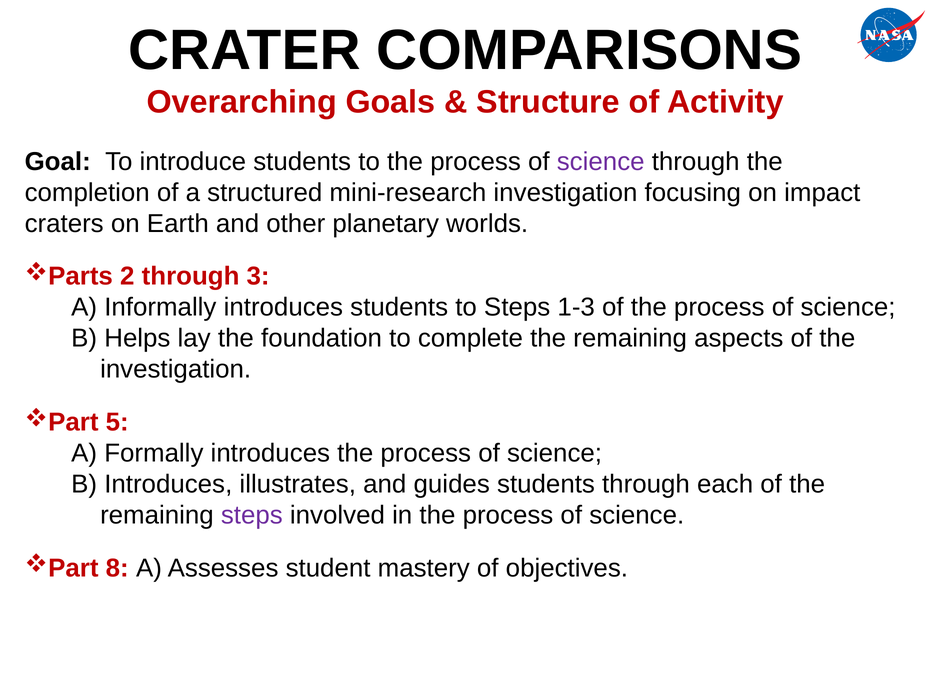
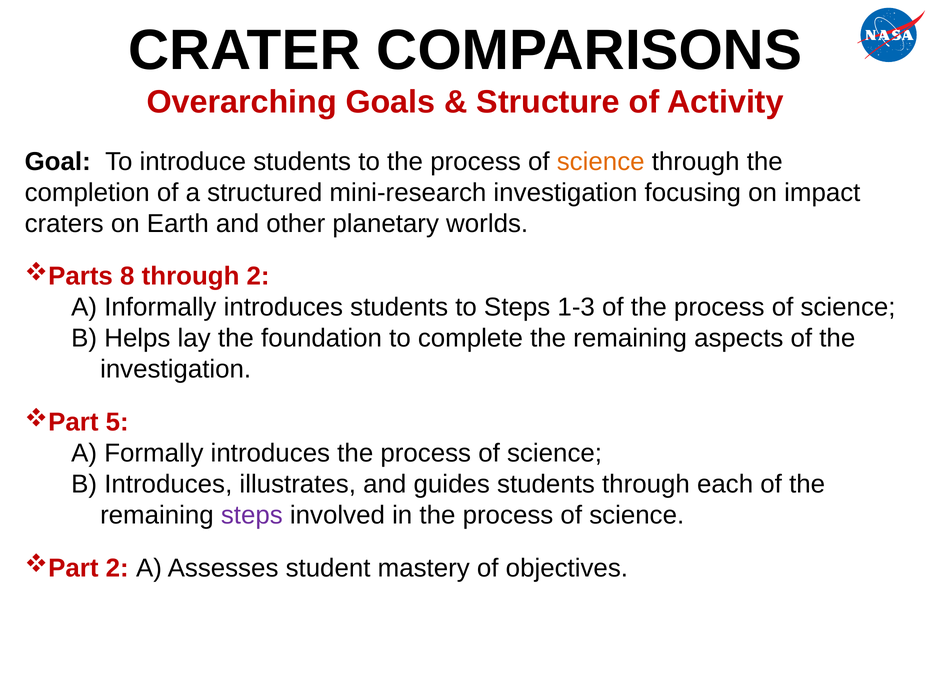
science at (601, 162) colour: purple -> orange
2: 2 -> 8
through 3: 3 -> 2
8 at (117, 568): 8 -> 2
